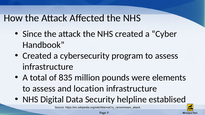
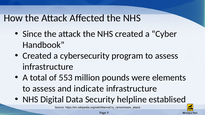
835: 835 -> 553
location: location -> indicate
